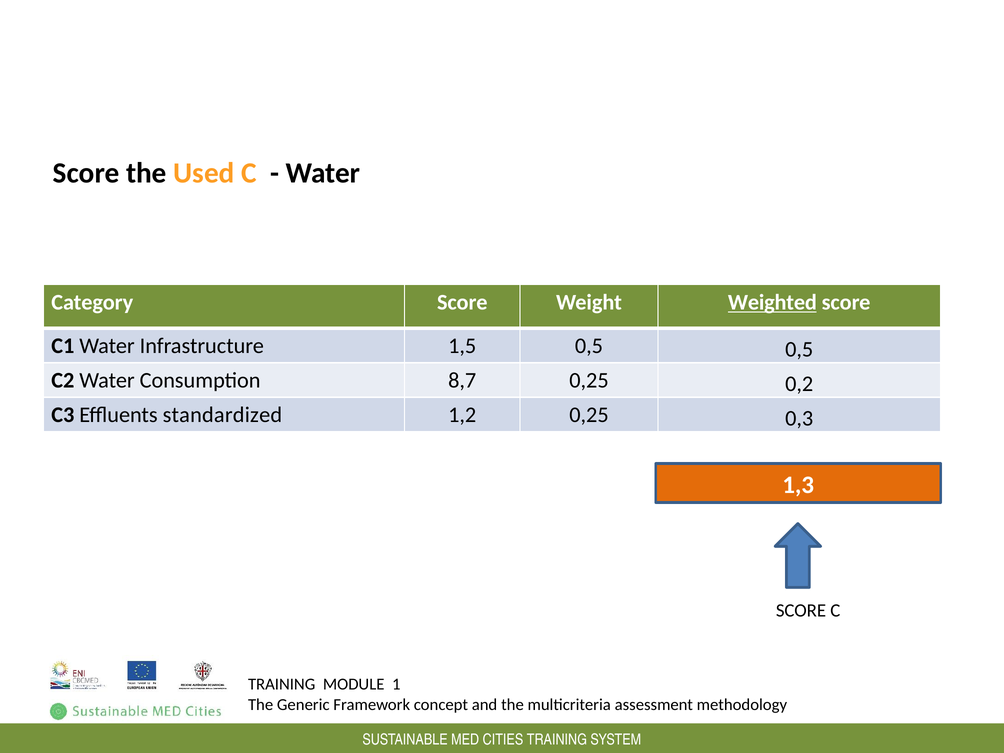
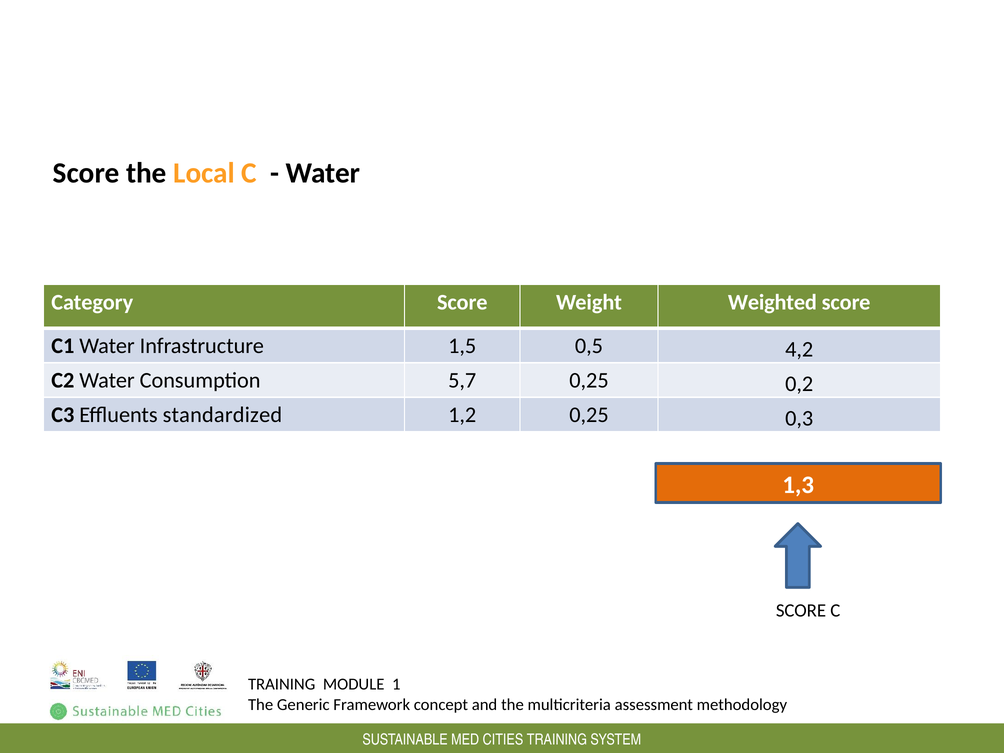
Used: Used -> Local
Weighted underline: present -> none
0,5 0,5: 0,5 -> 4,2
8,7: 8,7 -> 5,7
